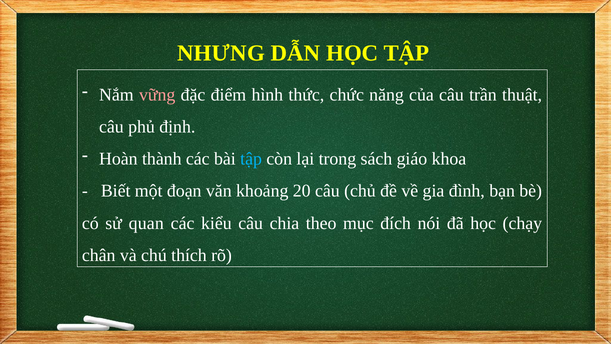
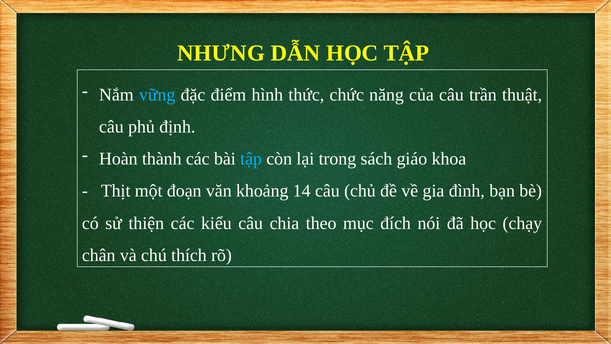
vững colour: pink -> light blue
Biết: Biết -> Thịt
20: 20 -> 14
quan: quan -> thiện
